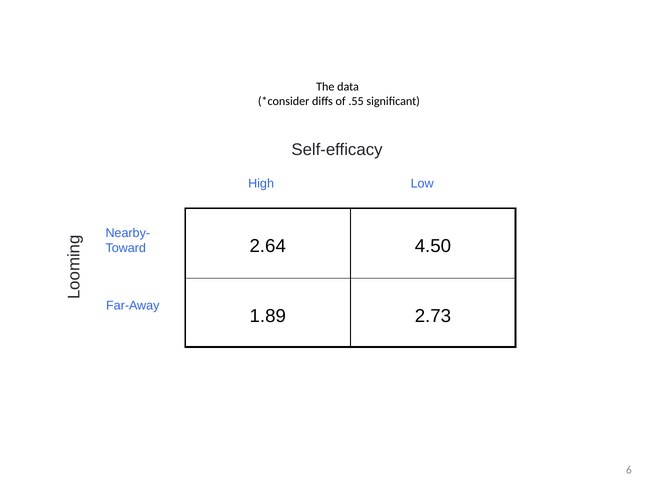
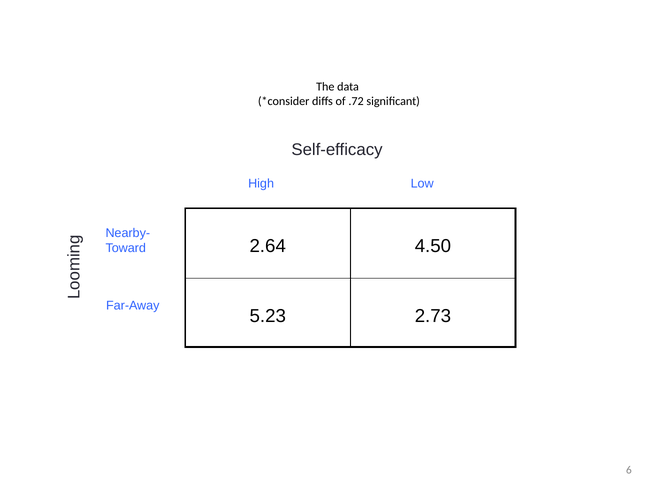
.55: .55 -> .72
1.89: 1.89 -> 5.23
